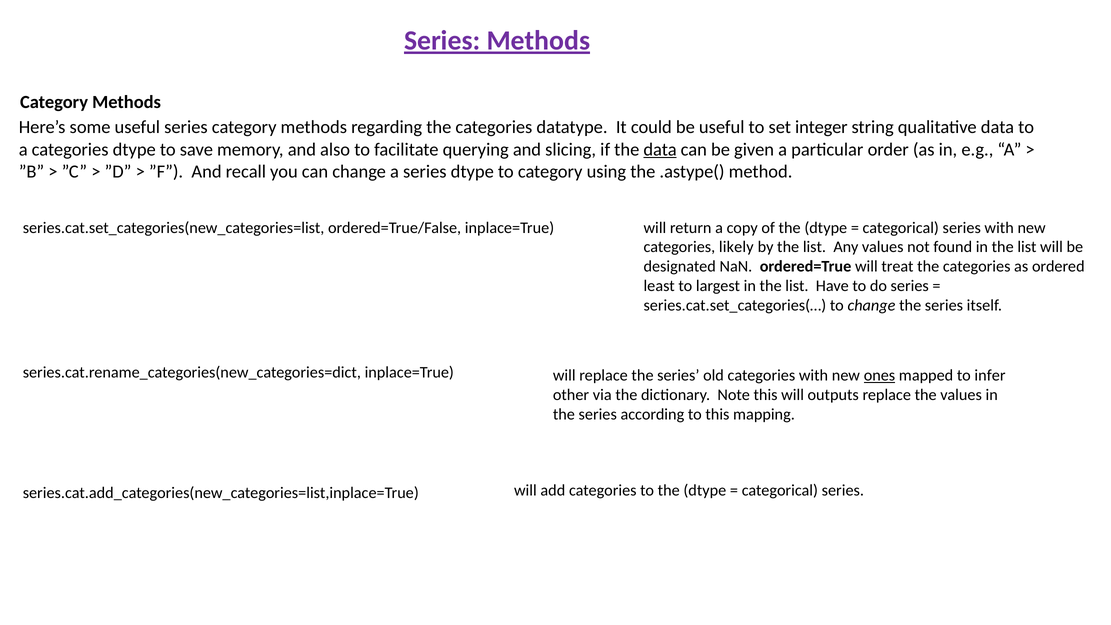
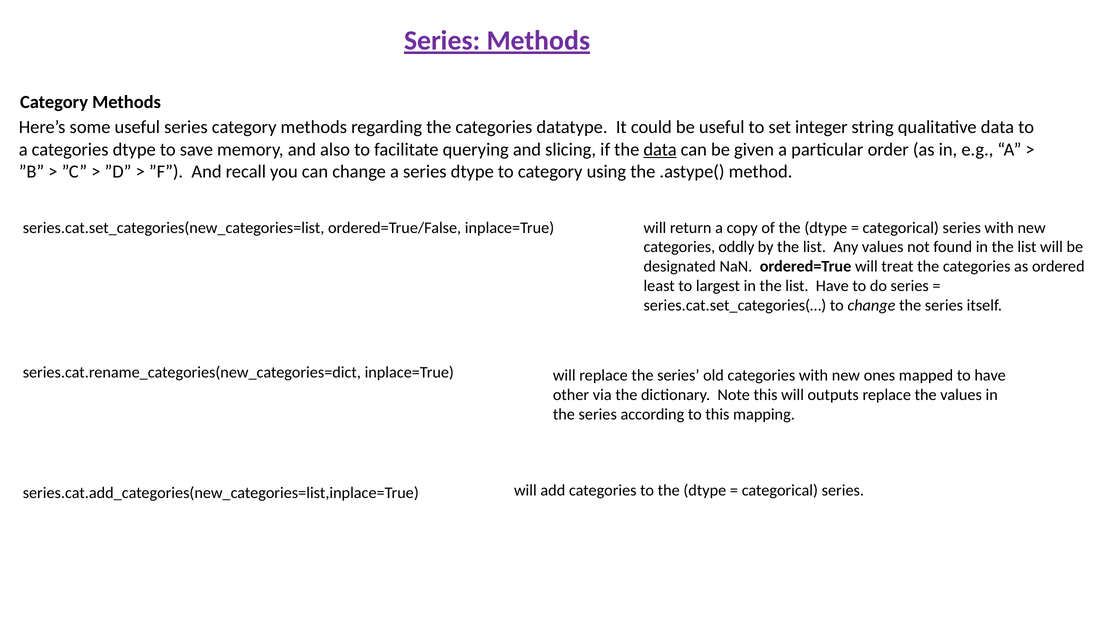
likely: likely -> oddly
ones underline: present -> none
to infer: infer -> have
